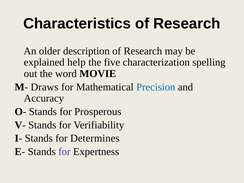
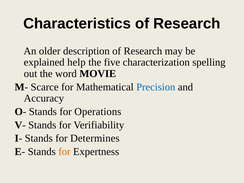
Draws: Draws -> Scarce
Prosperous: Prosperous -> Operations
for at (64, 152) colour: purple -> orange
